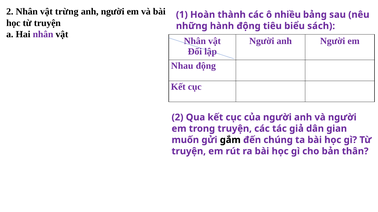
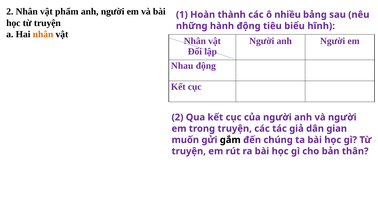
trừng: trừng -> phẩm
sách: sách -> hĩnh
nhân at (43, 34) colour: purple -> orange
